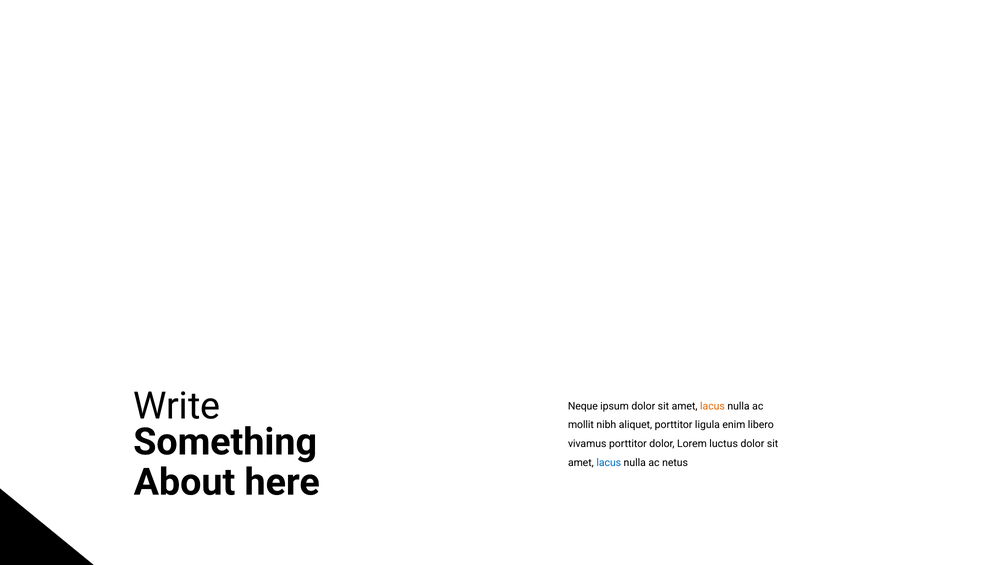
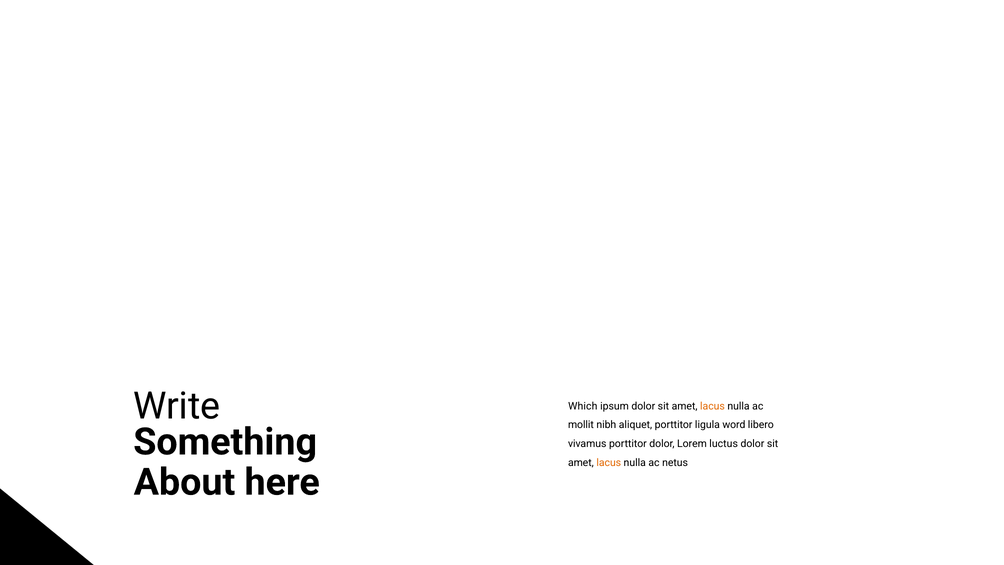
Neque: Neque -> Which
enim: enim -> word
lacus at (609, 462) colour: blue -> orange
